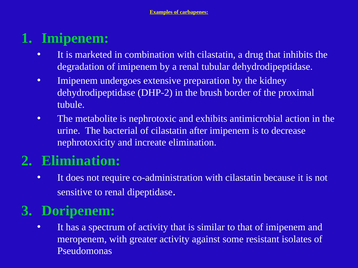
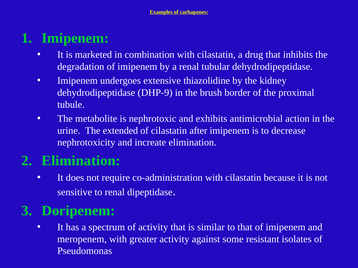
preparation: preparation -> thiazolidine
DHP-2: DHP-2 -> DHP-9
bacterial: bacterial -> extended
